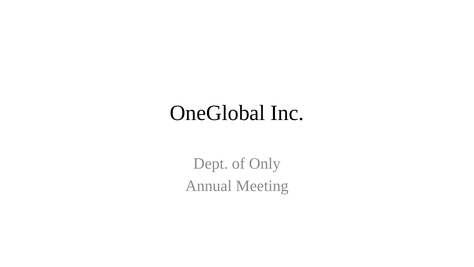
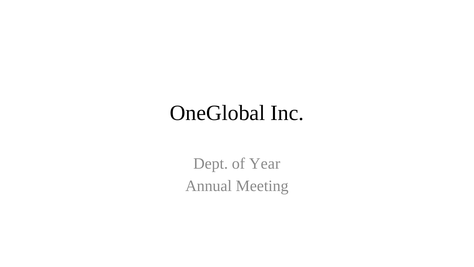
Only: Only -> Year
